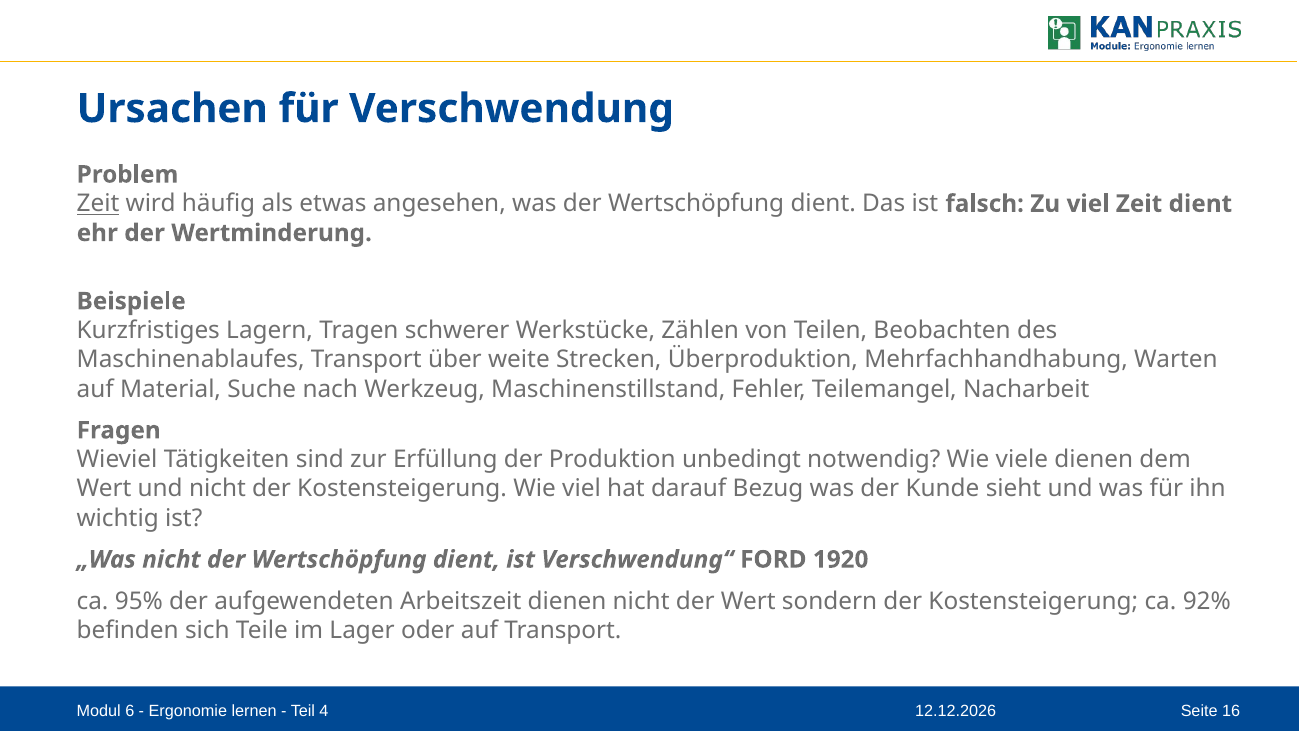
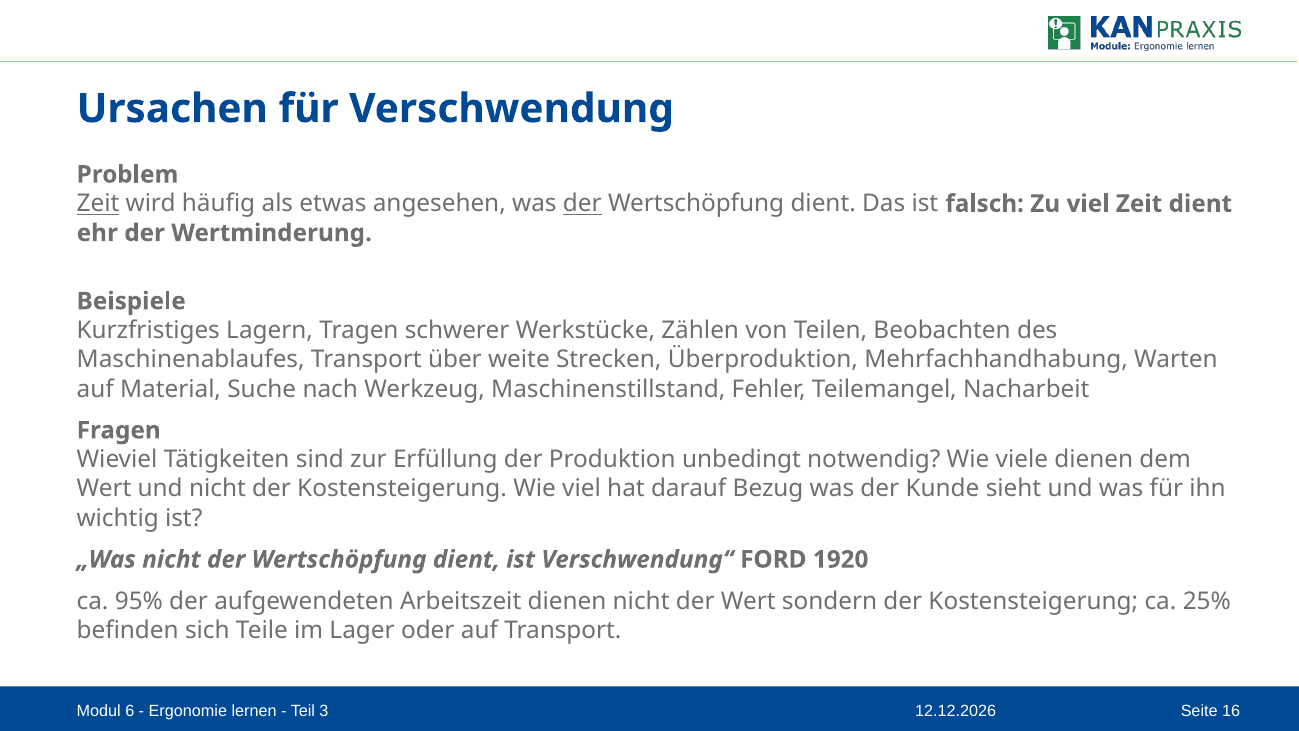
der at (582, 204) underline: none -> present
92%: 92% -> 25%
4: 4 -> 3
